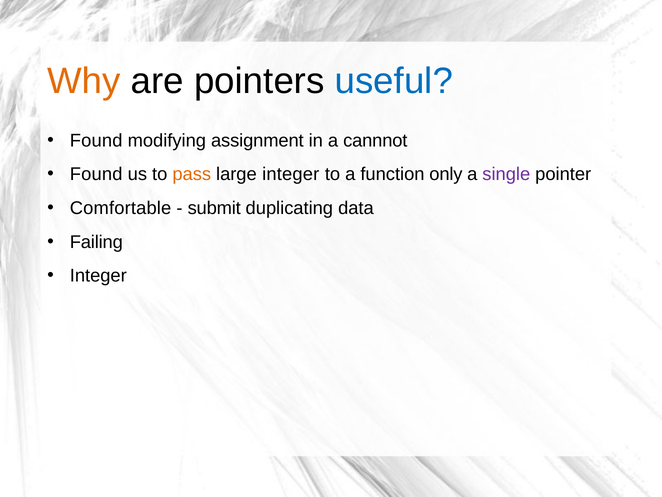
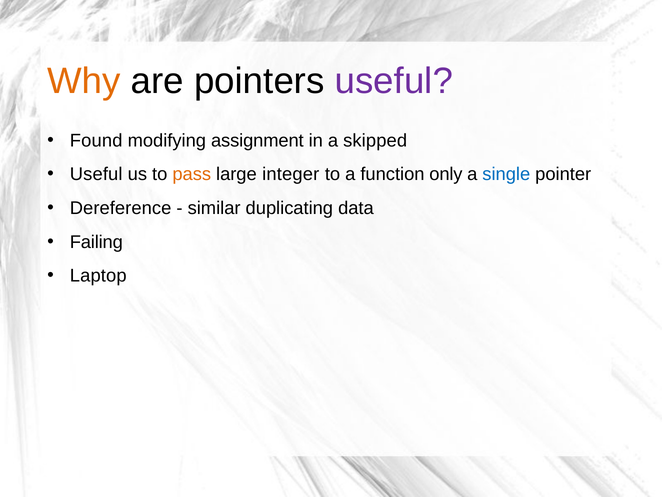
useful at (394, 81) colour: blue -> purple
cannnot: cannnot -> skipped
Found at (96, 174): Found -> Useful
single colour: purple -> blue
Comfortable: Comfortable -> Dereference
submit: submit -> similar
Integer at (98, 276): Integer -> Laptop
